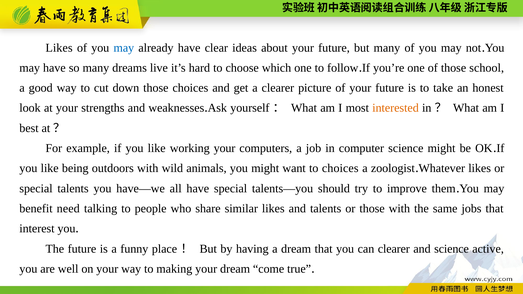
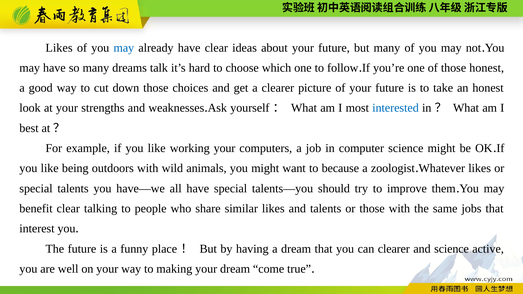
live: live -> talk
those school: school -> honest
interested colour: orange -> blue
to choices: choices -> because
benefit need: need -> clear
